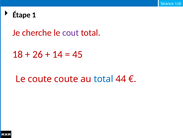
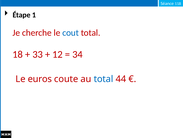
cout colour: purple -> blue
26: 26 -> 33
14: 14 -> 12
45: 45 -> 34
Le coute: coute -> euros
